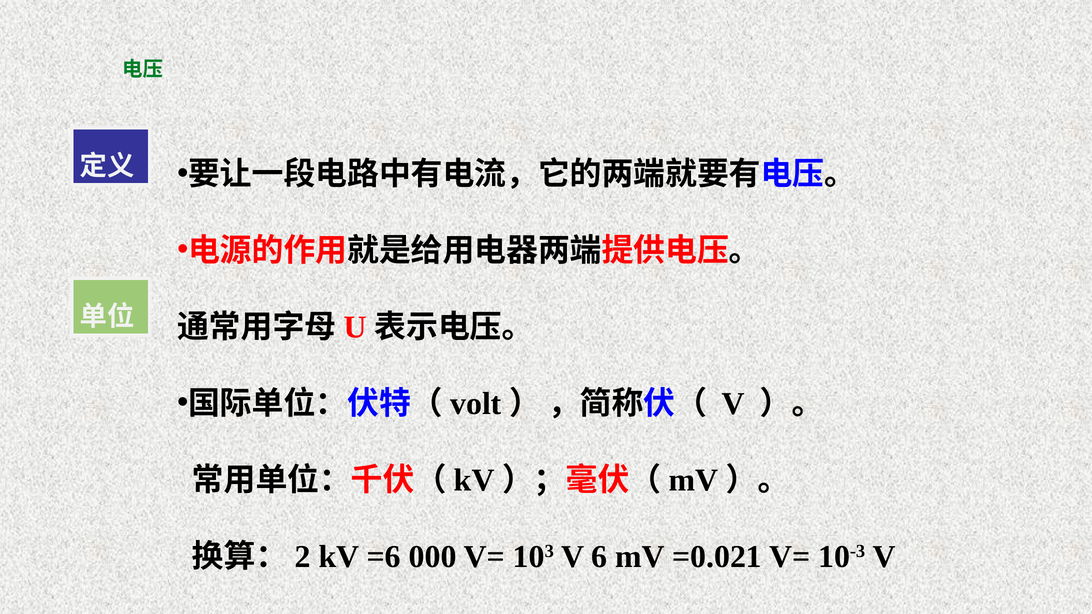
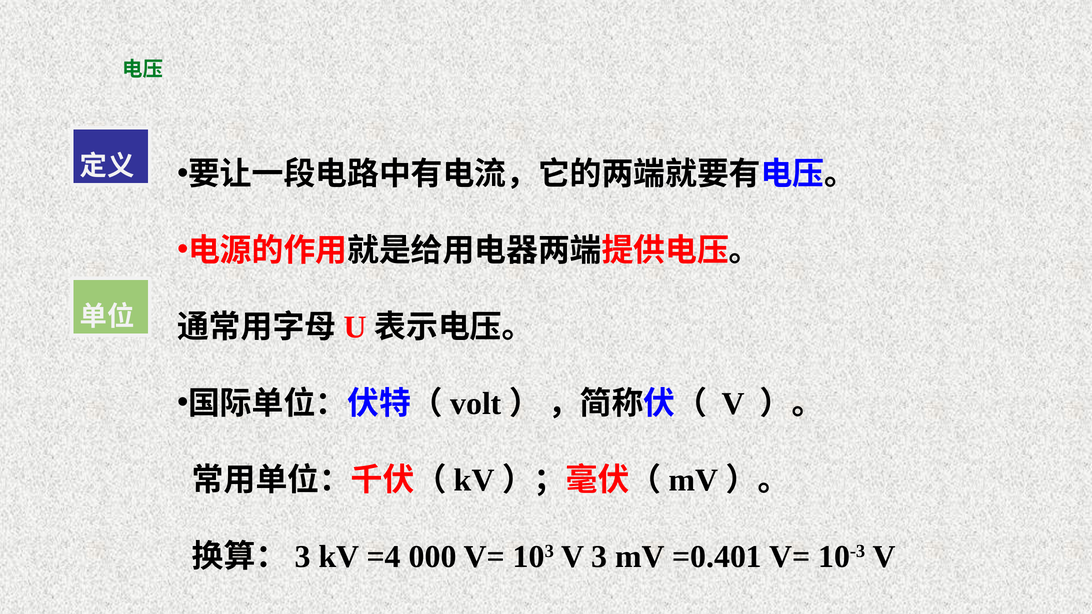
2 at (303, 557): 2 -> 3
=6: =6 -> =4
V 6: 6 -> 3
=0.021: =0.021 -> =0.401
